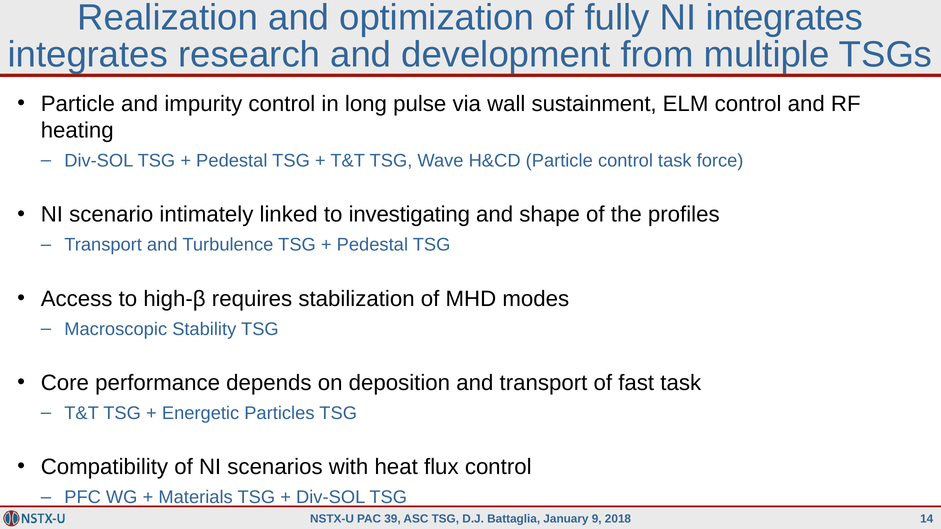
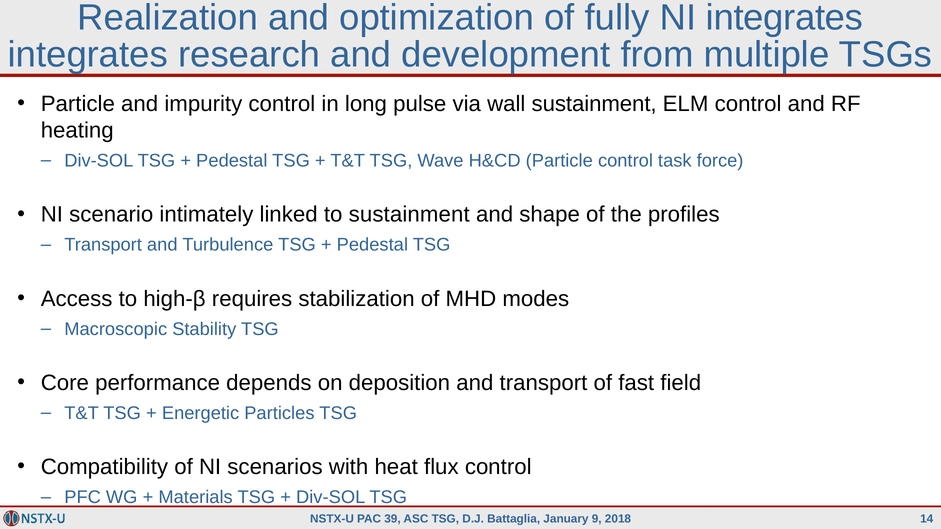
to investigating: investigating -> sustainment
fast task: task -> field
